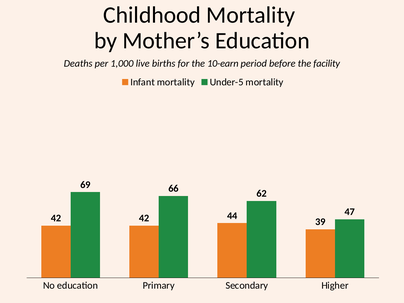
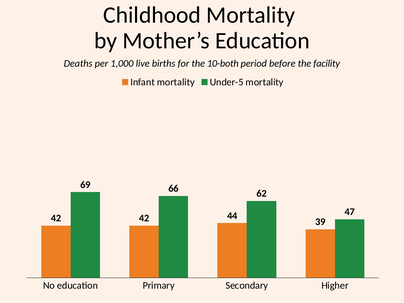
10-earn: 10-earn -> 10-both
